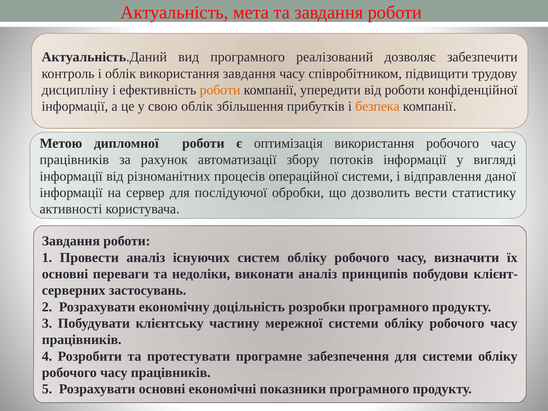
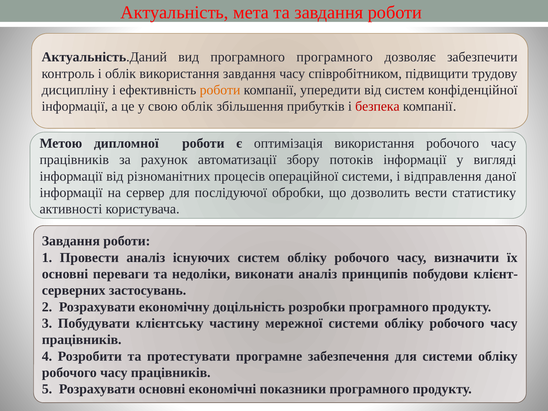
програмного реалізований: реалізований -> програмного
від роботи: роботи -> систем
безпека colour: orange -> red
